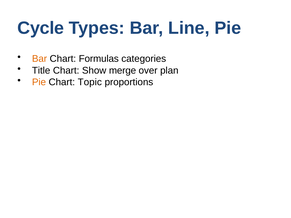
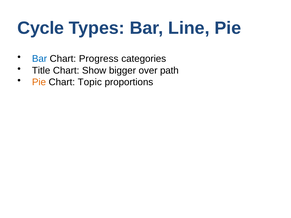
Bar at (39, 59) colour: orange -> blue
Formulas: Formulas -> Progress
merge: merge -> bigger
plan: plan -> path
